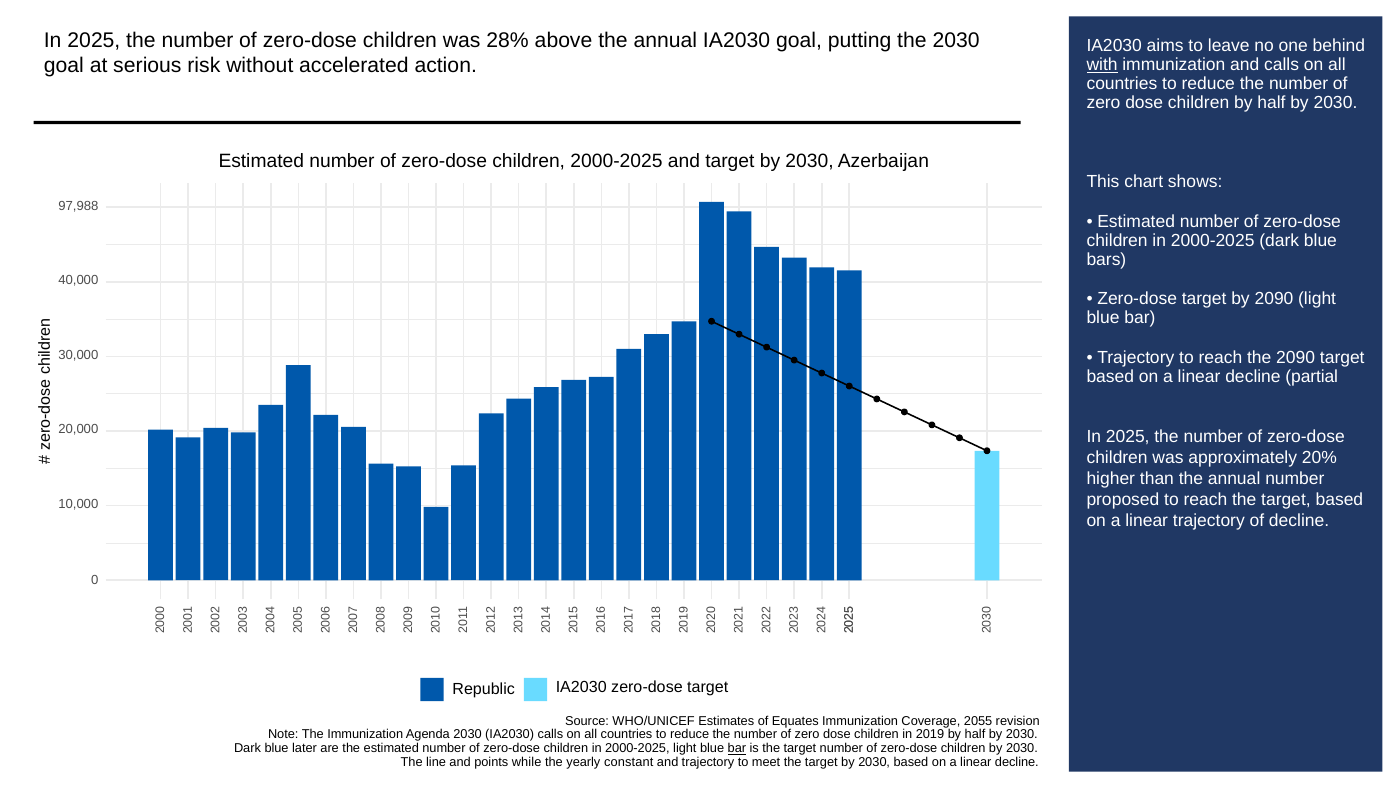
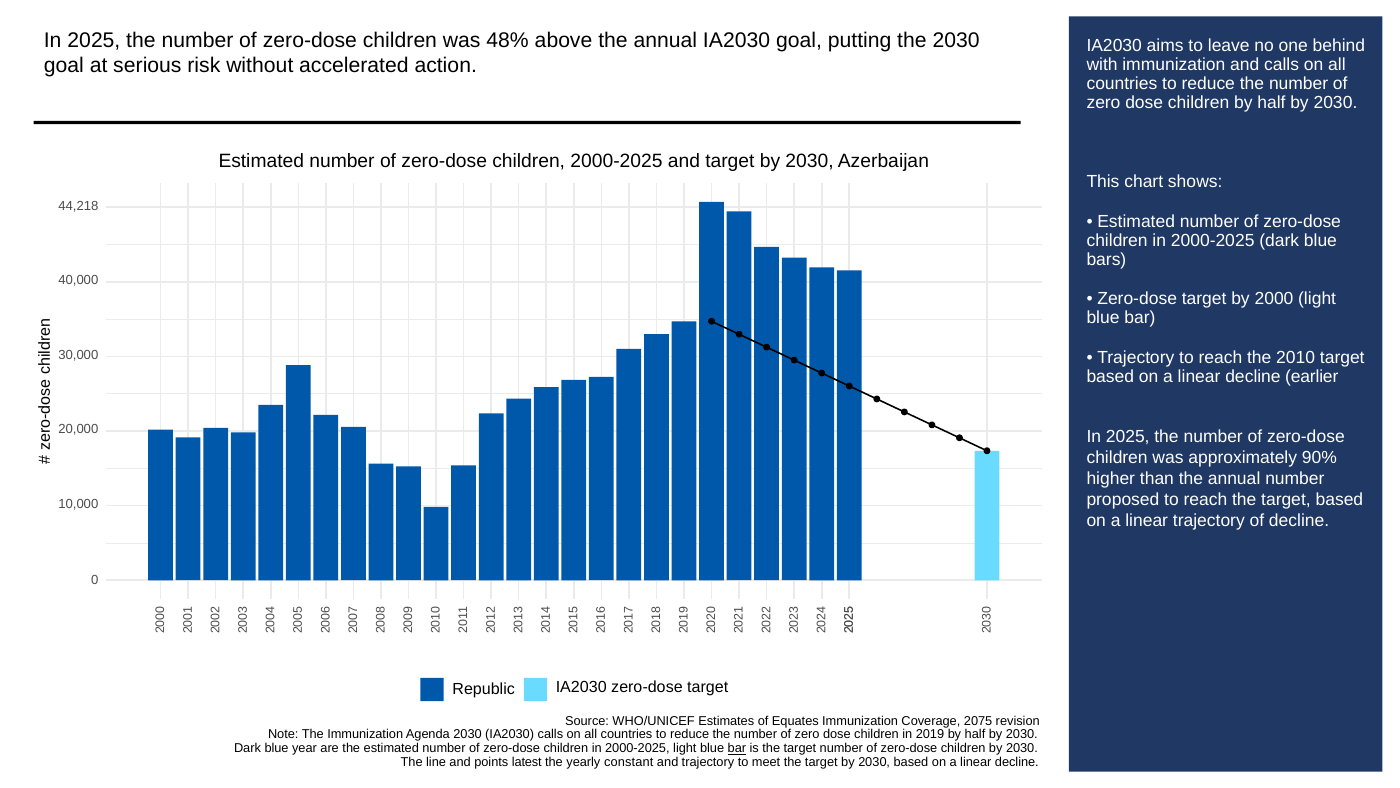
28%: 28% -> 48%
with underline: present -> none
97,988: 97,988 -> 44,218
by 2090: 2090 -> 2000
the 2090: 2090 -> 2010
partial: partial -> earlier
20%: 20% -> 90%
2055: 2055 -> 2075
later: later -> year
while: while -> latest
